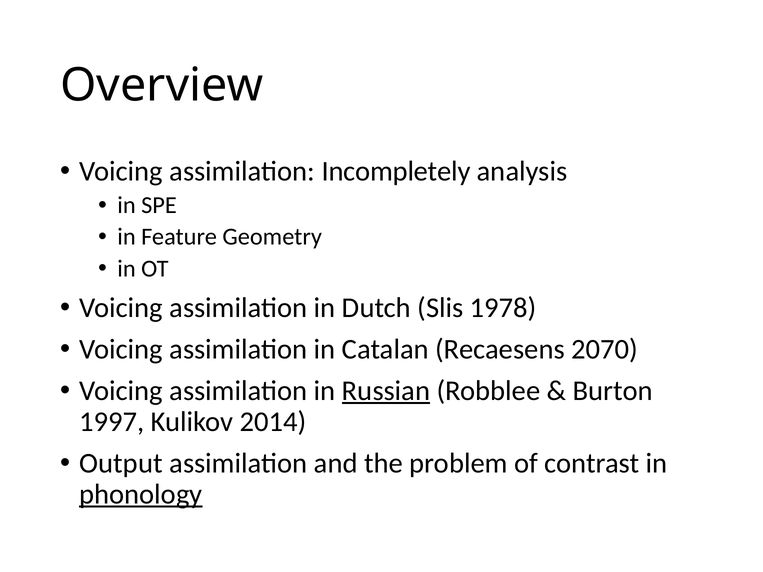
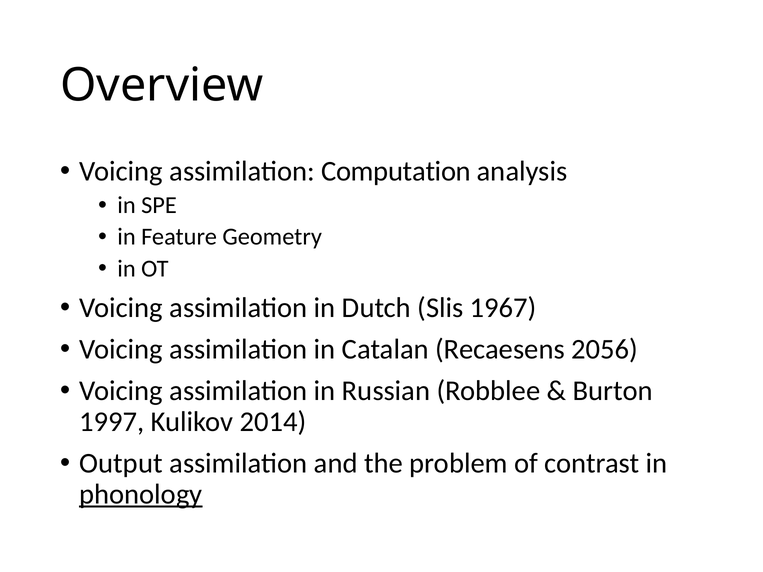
Incompletely: Incompletely -> Computation
1978: 1978 -> 1967
2070: 2070 -> 2056
Russian underline: present -> none
